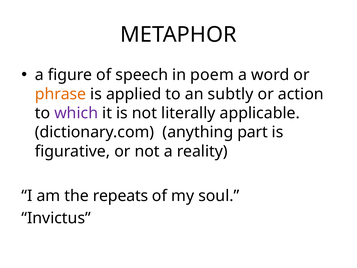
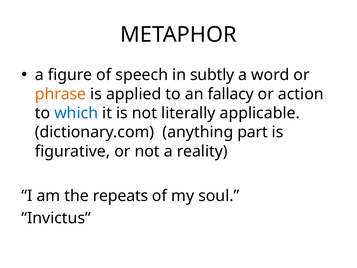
poem: poem -> subtly
subtly: subtly -> fallacy
which colour: purple -> blue
